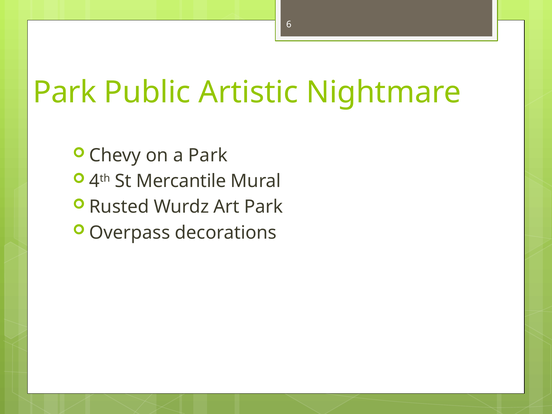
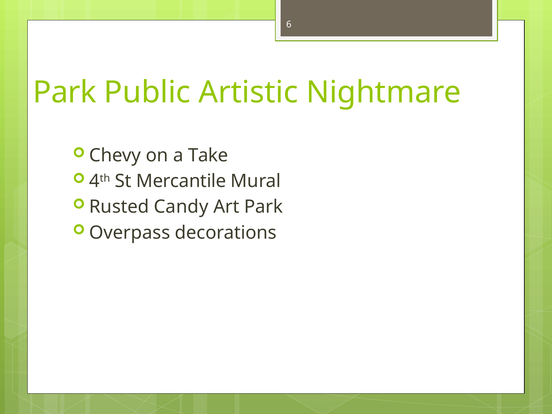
a Park: Park -> Take
Wurdz: Wurdz -> Candy
